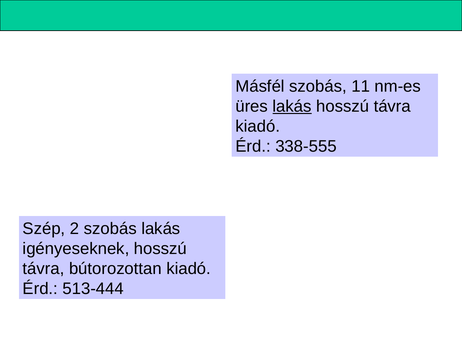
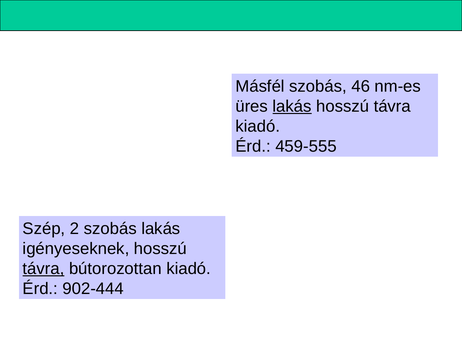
11: 11 -> 46
338-555: 338-555 -> 459-555
távra at (44, 269) underline: none -> present
513-444: 513-444 -> 902-444
